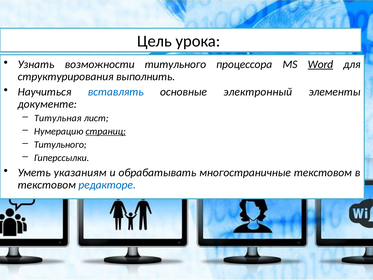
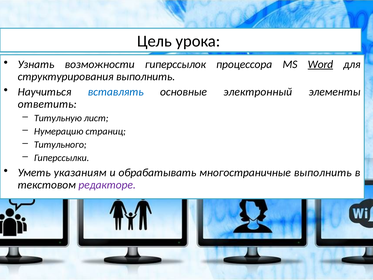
возможности титульного: титульного -> гиперссылок
документе: документе -> ответить
Титульная: Титульная -> Титульную
страниц underline: present -> none
многостраничные текстовом: текстовом -> выполнить
редакторе colour: blue -> purple
